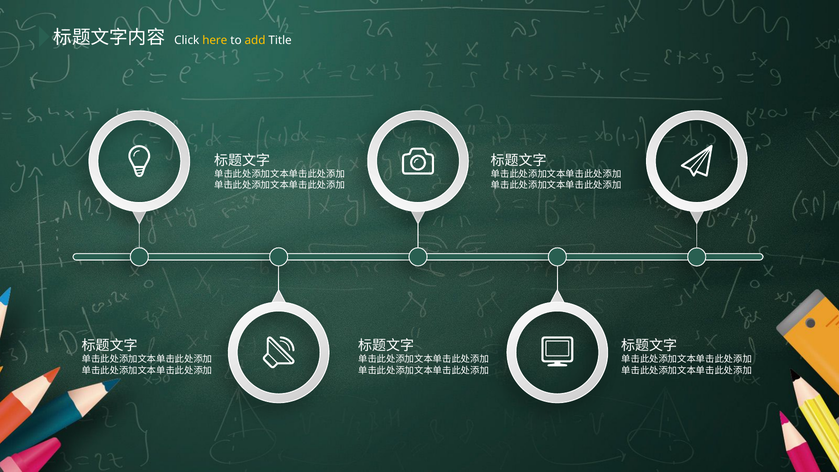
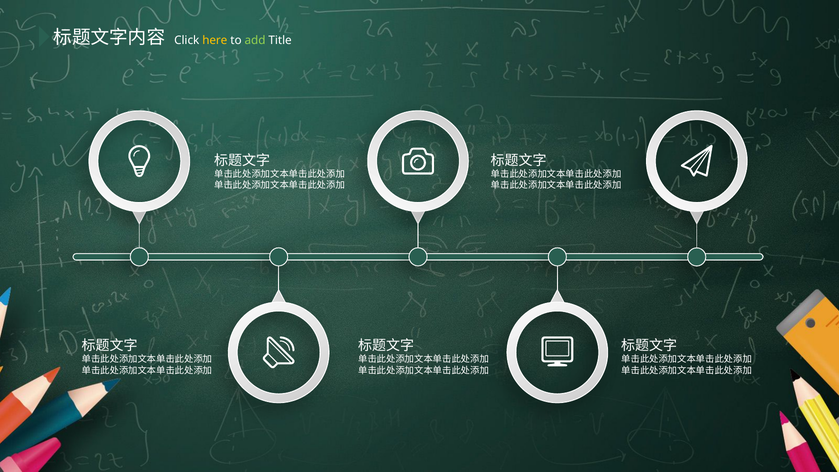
add colour: yellow -> light green
